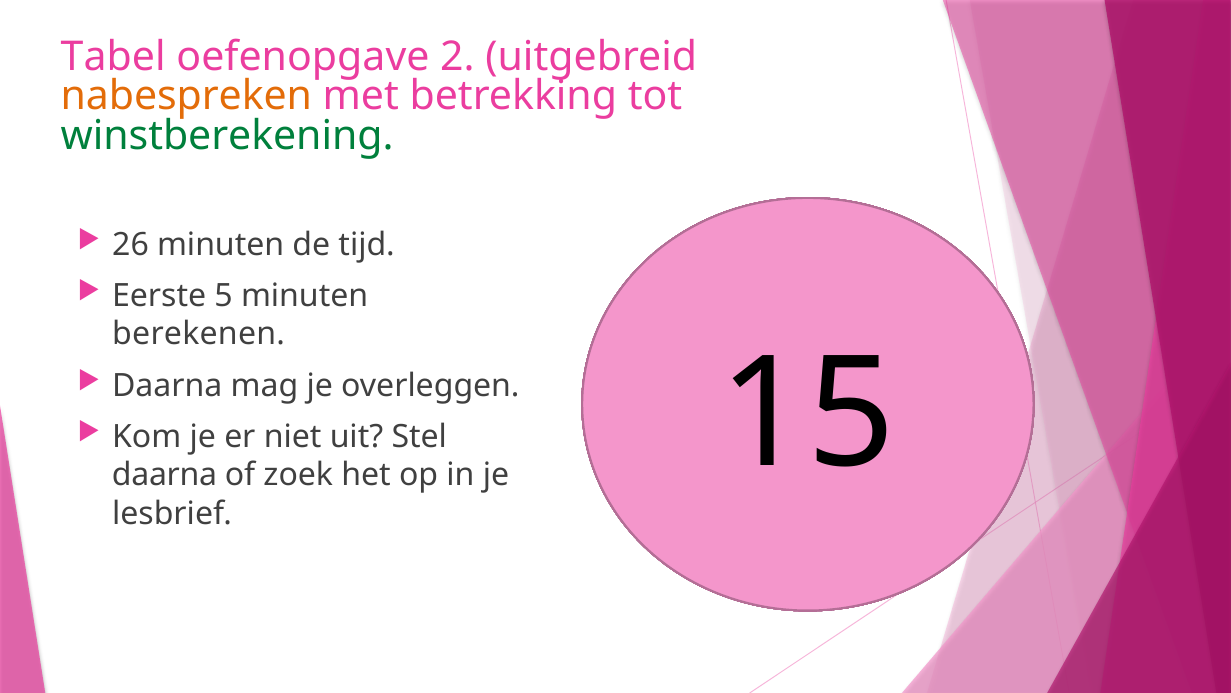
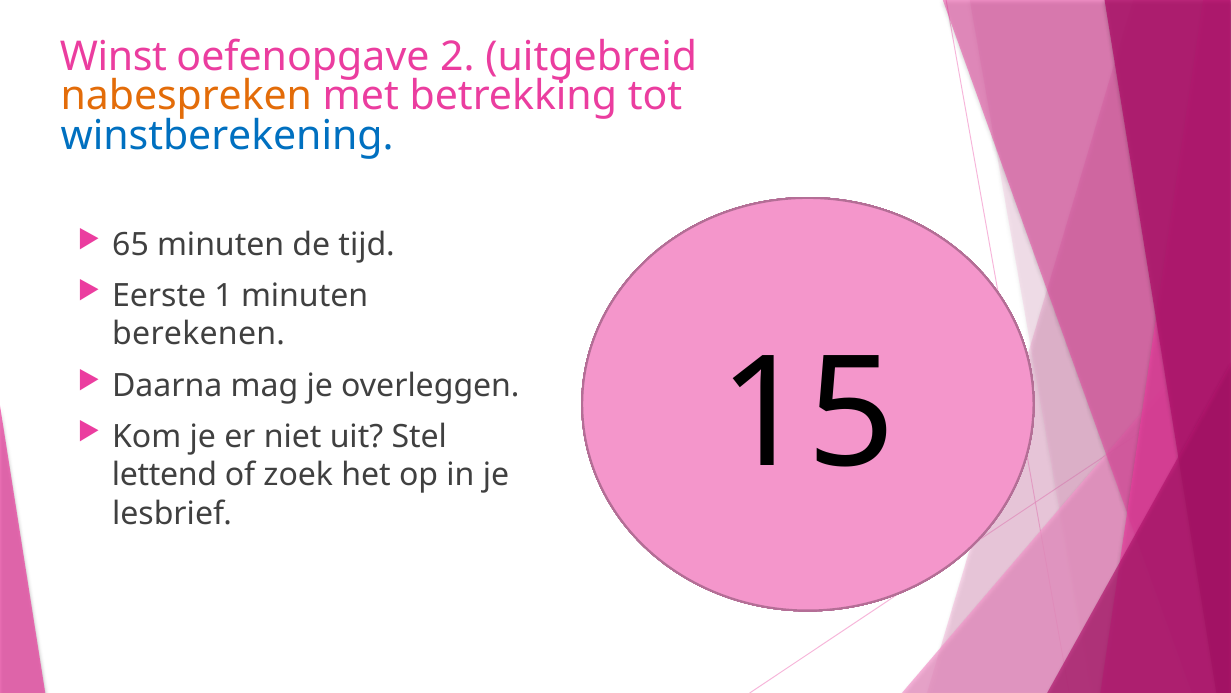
Tabel: Tabel -> Winst
winstberekening colour: green -> blue
26: 26 -> 65
5: 5 -> 1
daarna at (165, 475): daarna -> lettend
